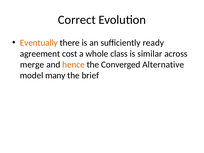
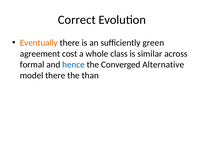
ready: ready -> green
merge: merge -> formal
hence colour: orange -> blue
model many: many -> there
brief: brief -> than
